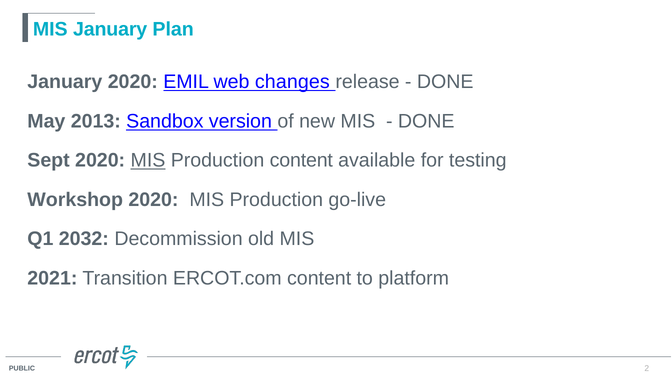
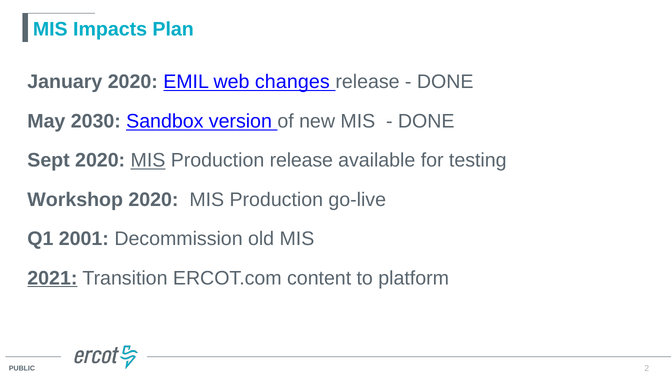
MIS January: January -> Impacts
2013: 2013 -> 2030
Production content: content -> release
2032: 2032 -> 2001
2021 underline: none -> present
